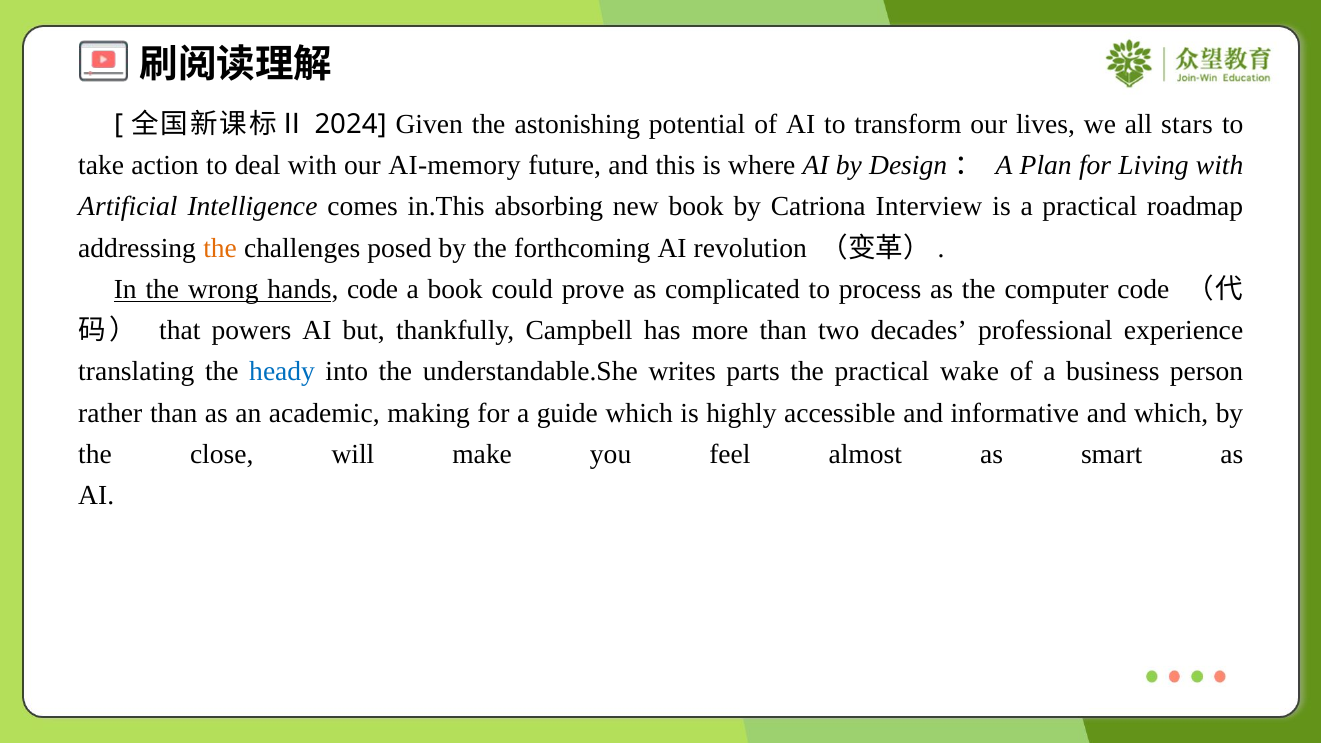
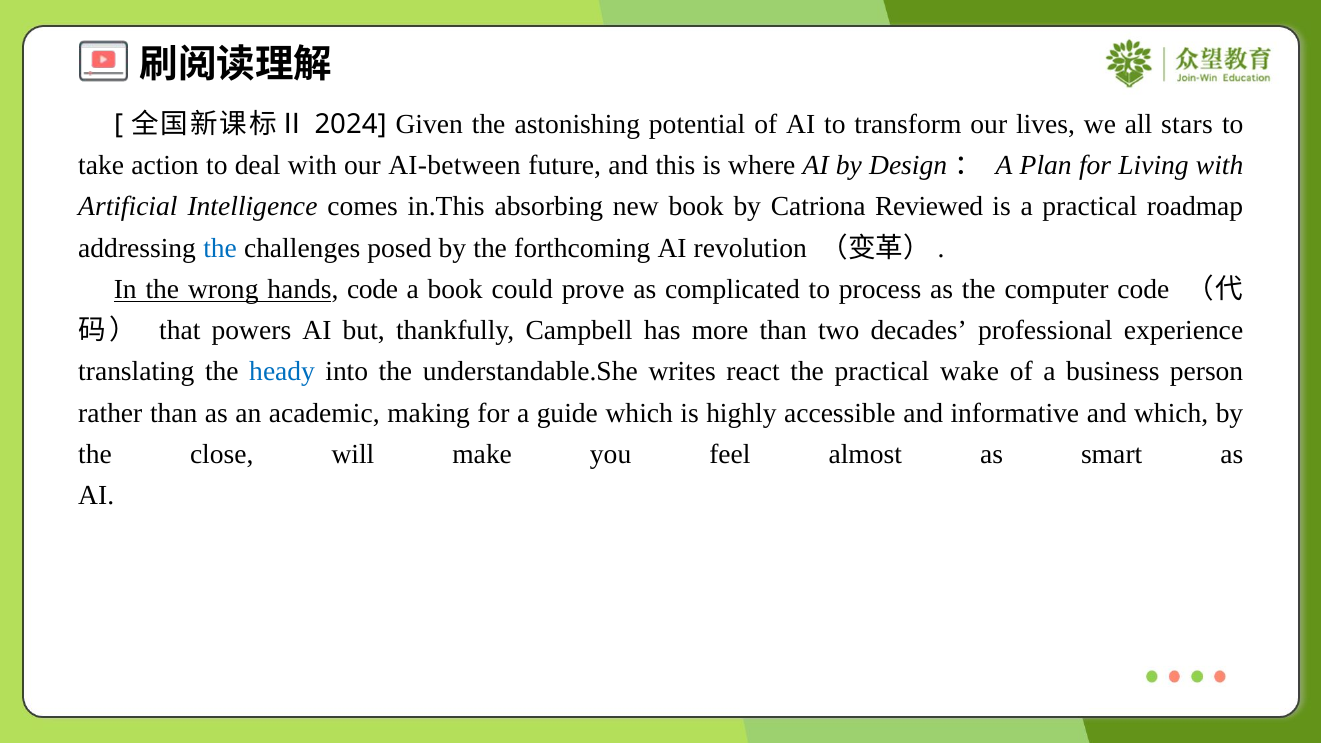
AI-memory: AI-memory -> AI-between
Interview: Interview -> Reviewed
the at (220, 248) colour: orange -> blue
parts: parts -> react
